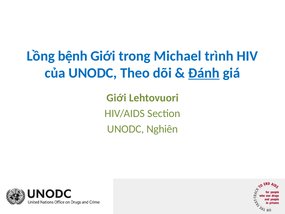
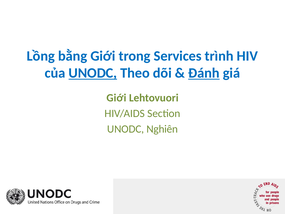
bệnh: bệnh -> bằng
Michael: Michael -> Services
UNODC at (93, 73) underline: none -> present
